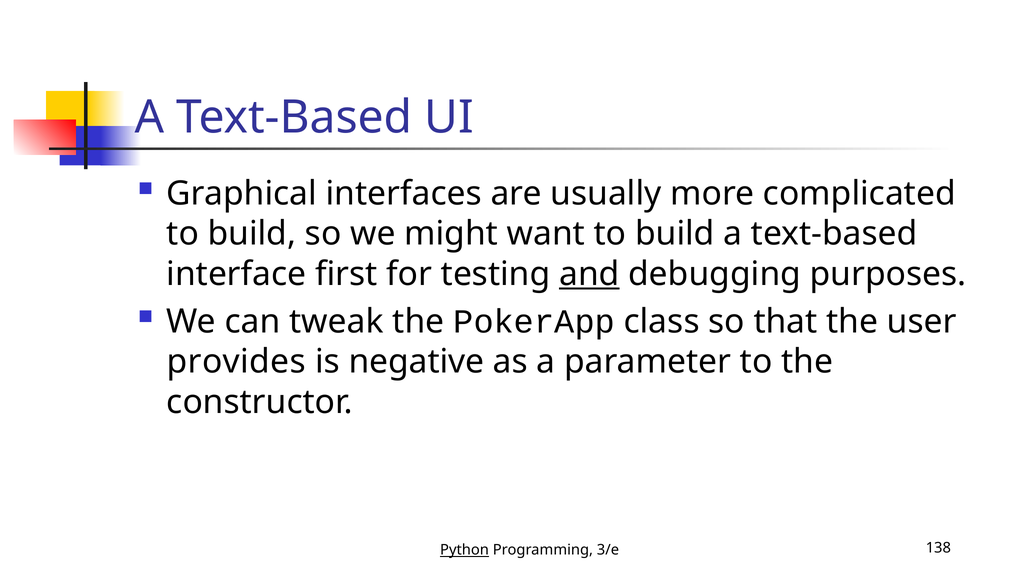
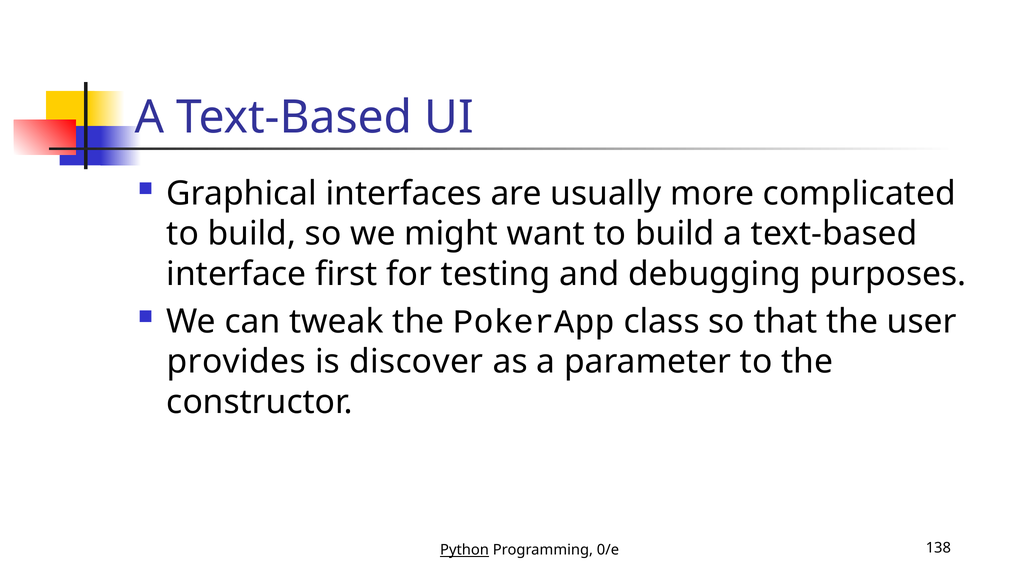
and underline: present -> none
negative: negative -> discover
3/e: 3/e -> 0/e
